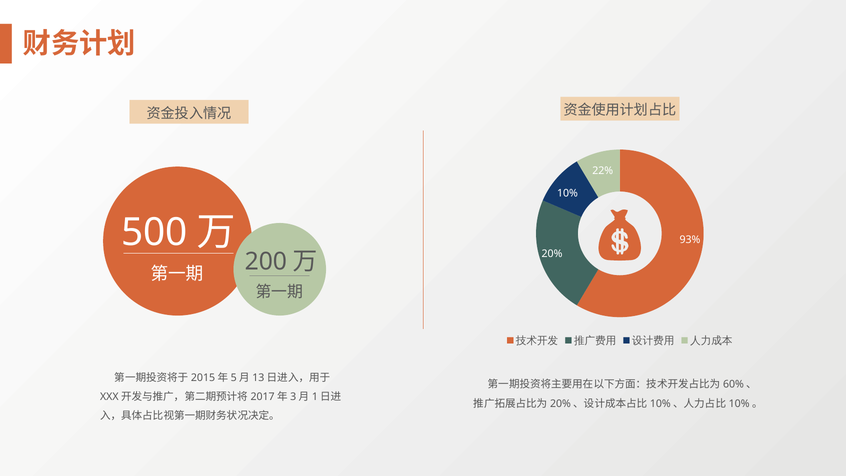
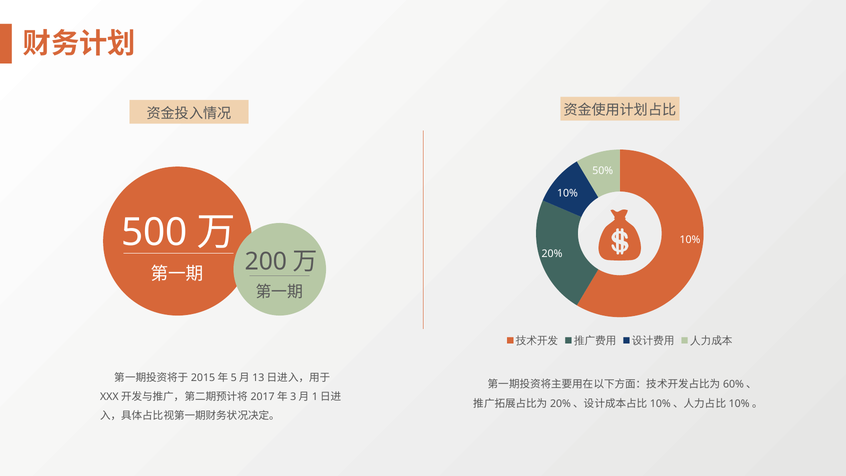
22%: 22% -> 50%
93% at (690, 240): 93% -> 10%
